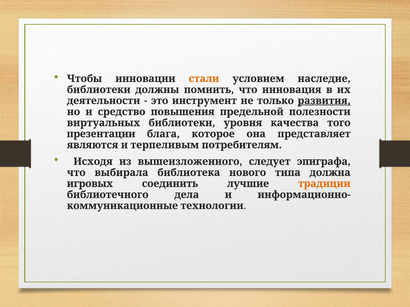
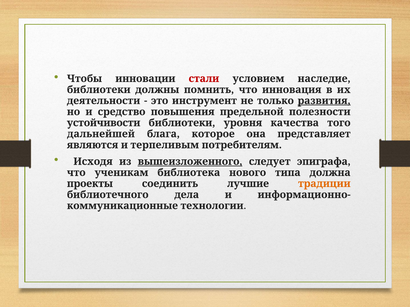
стали colour: orange -> red
виртуальных: виртуальных -> устойчивости
презентации: презентации -> дальнейшей
вышеизложенного underline: none -> present
выбирала: выбирала -> ученикам
игровых: игровых -> проекты
